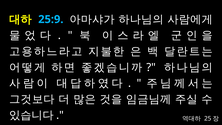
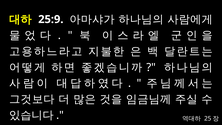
25:9 colour: light blue -> white
